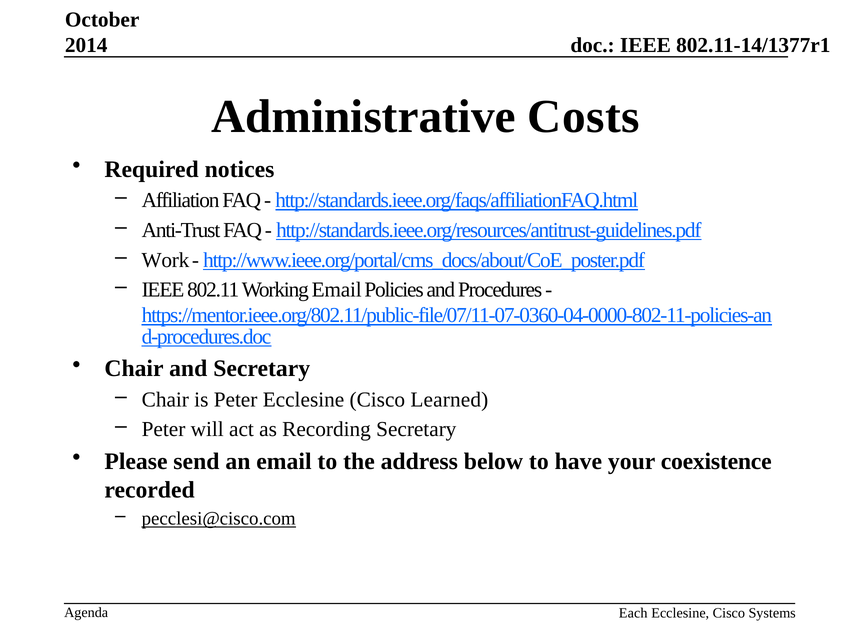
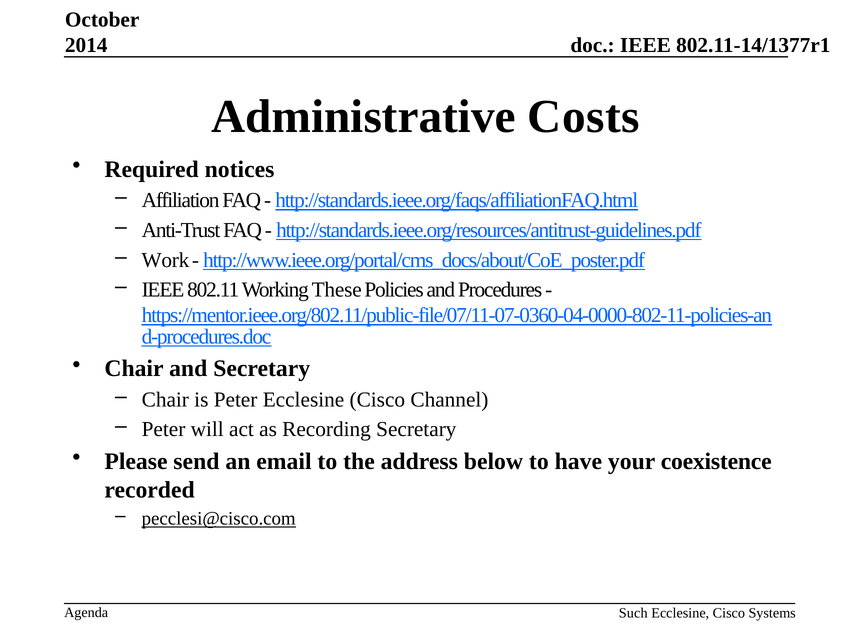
Working Email: Email -> These
Learned: Learned -> Channel
Each: Each -> Such
